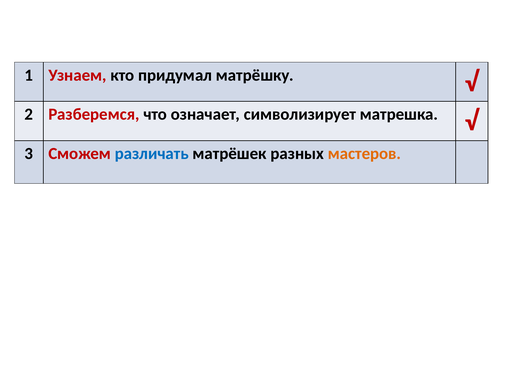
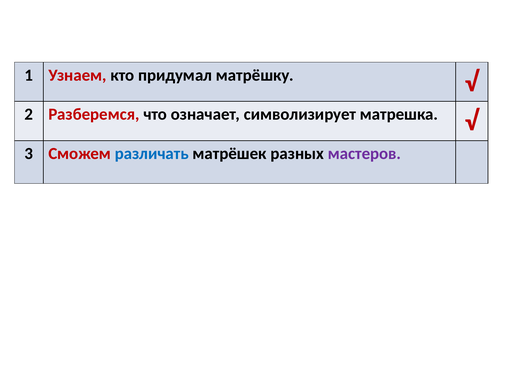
мастеров colour: orange -> purple
